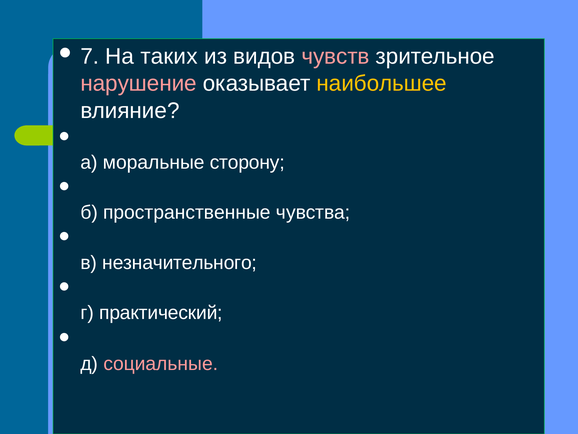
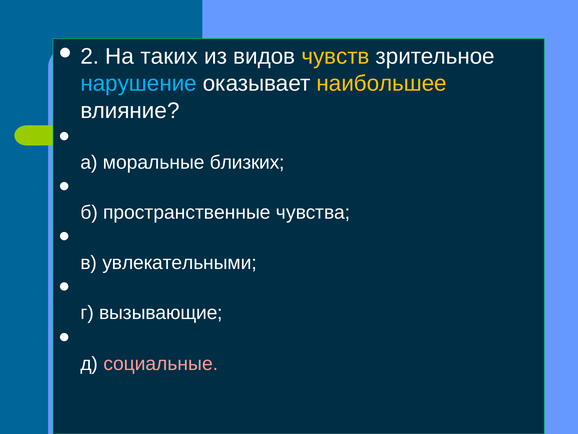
7: 7 -> 2
чувств colour: pink -> yellow
нарушение colour: pink -> light blue
сторону: сторону -> близких
незначительного: незначительного -> увлекательными
практический: практический -> вызывающие
